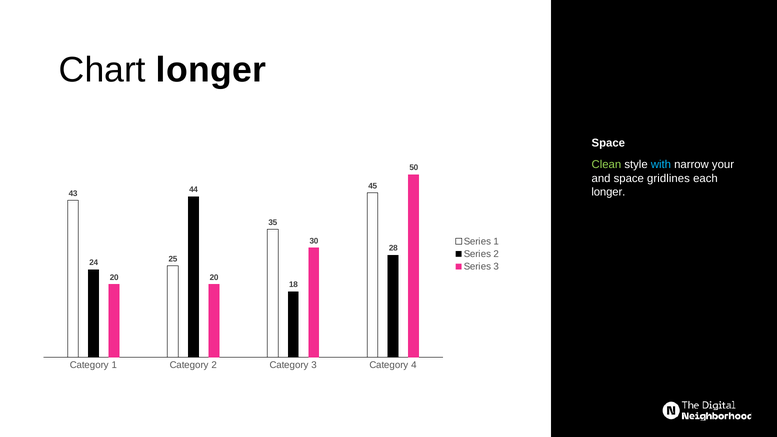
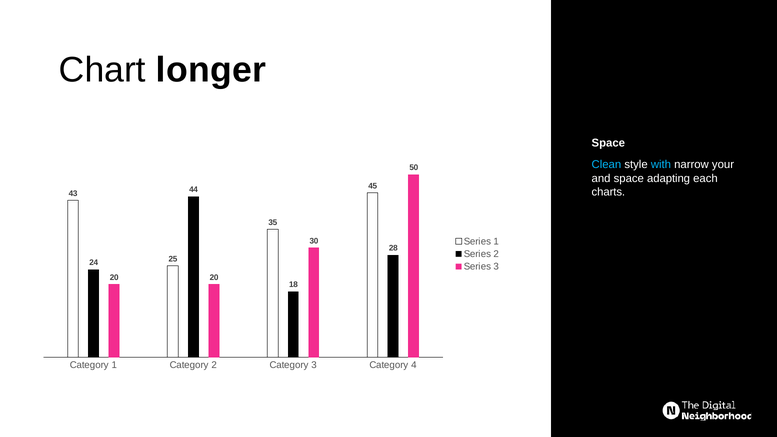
Clean colour: light green -> light blue
gridlines: gridlines -> adapting
longer at (608, 192): longer -> charts
